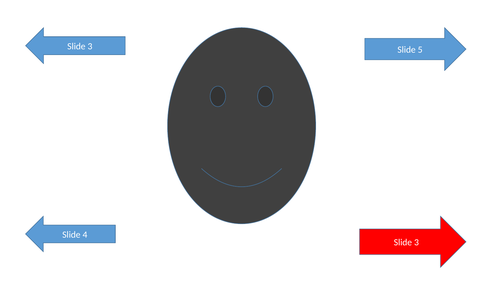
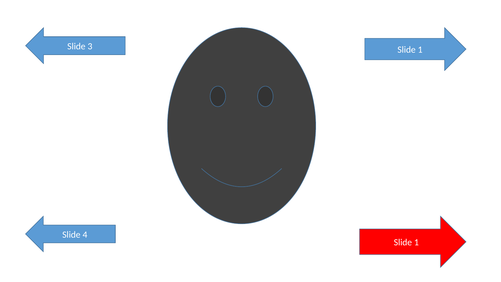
5 at (420, 50): 5 -> 1
3 at (417, 242): 3 -> 1
